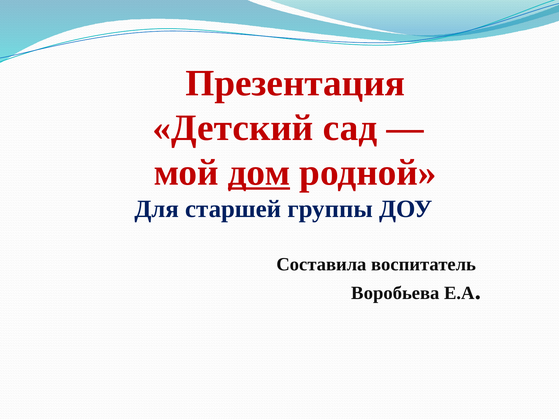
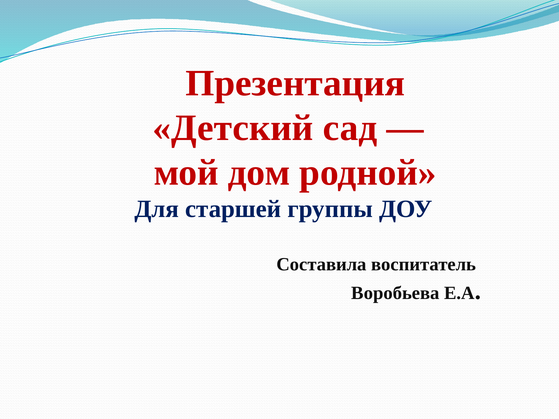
дом underline: present -> none
